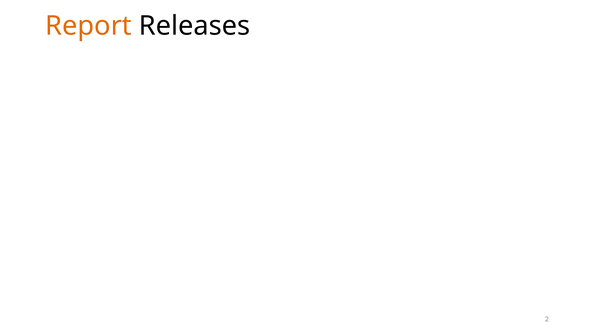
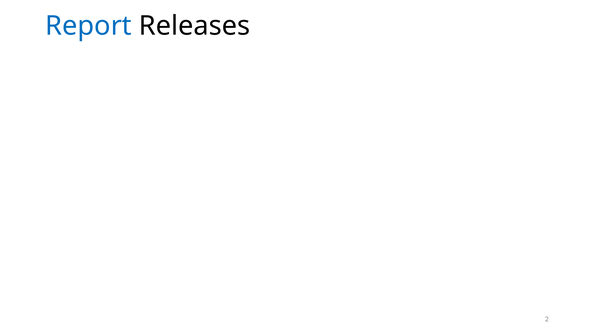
Report colour: orange -> blue
